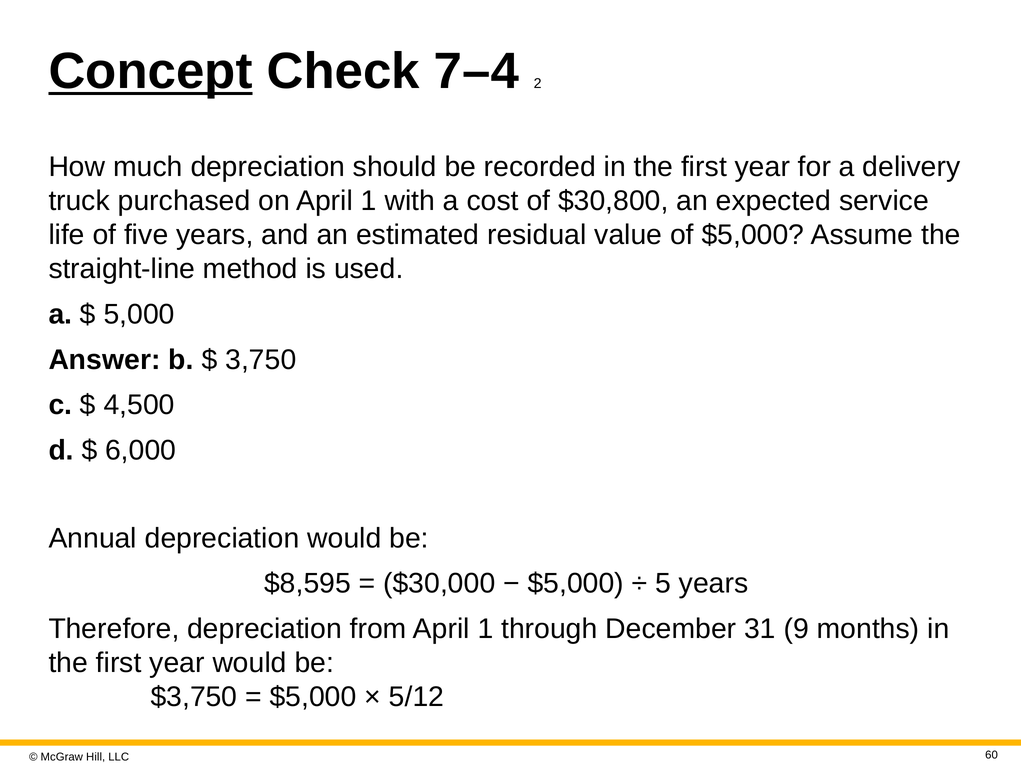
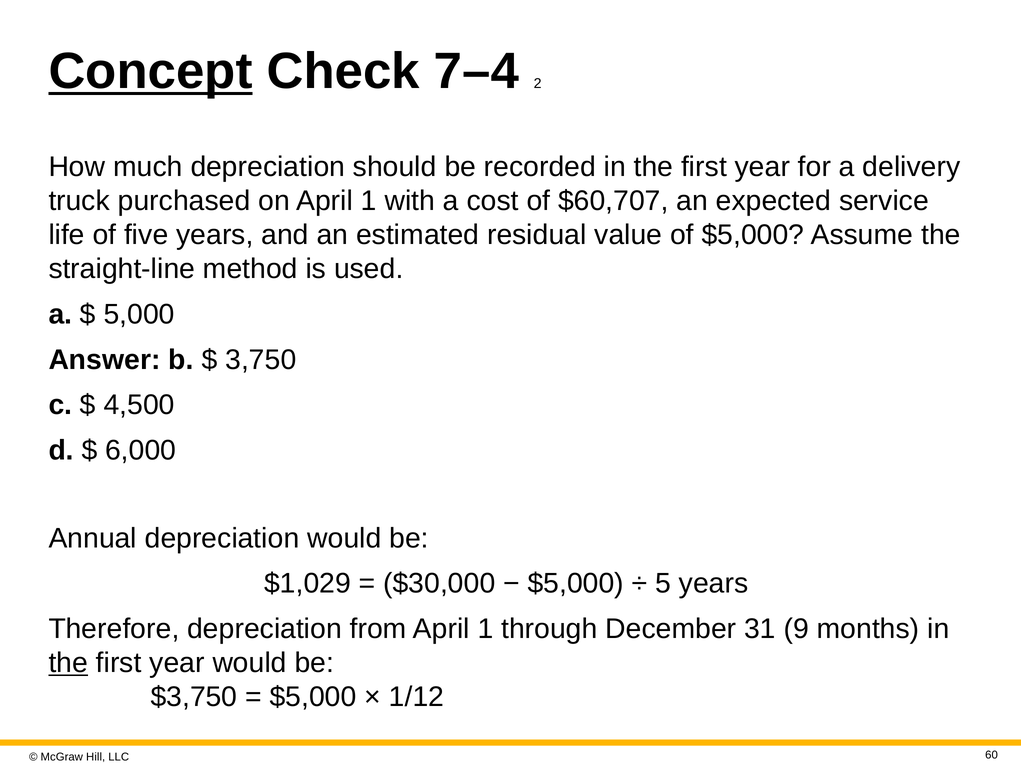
$30,800: $30,800 -> $60,707
$8,595: $8,595 -> $1,029
the at (68, 663) underline: none -> present
5/12: 5/12 -> 1/12
